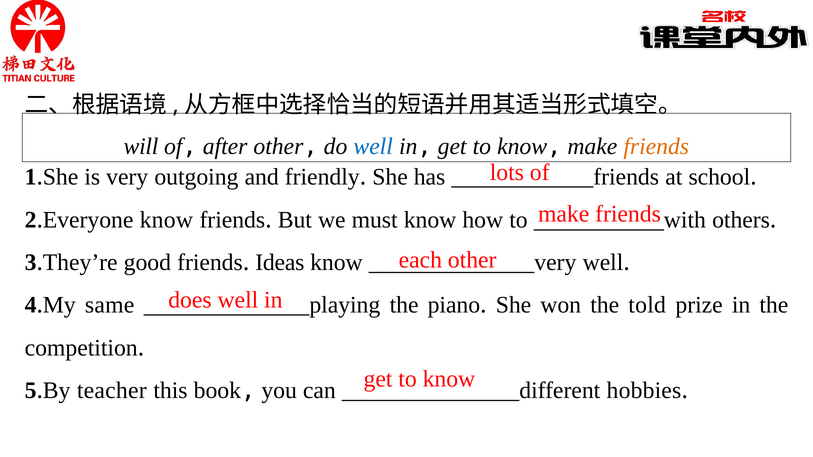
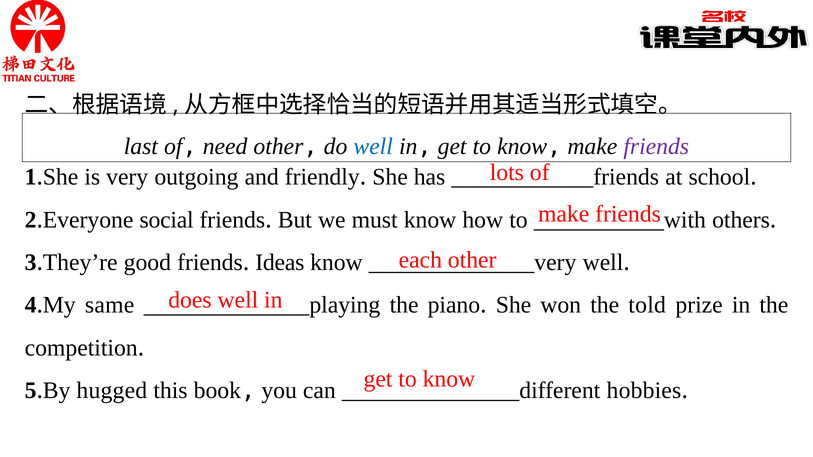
will: will -> last
after: after -> need
friends at (656, 147) colour: orange -> purple
know at (166, 220): know -> social
teacher: teacher -> hugged
